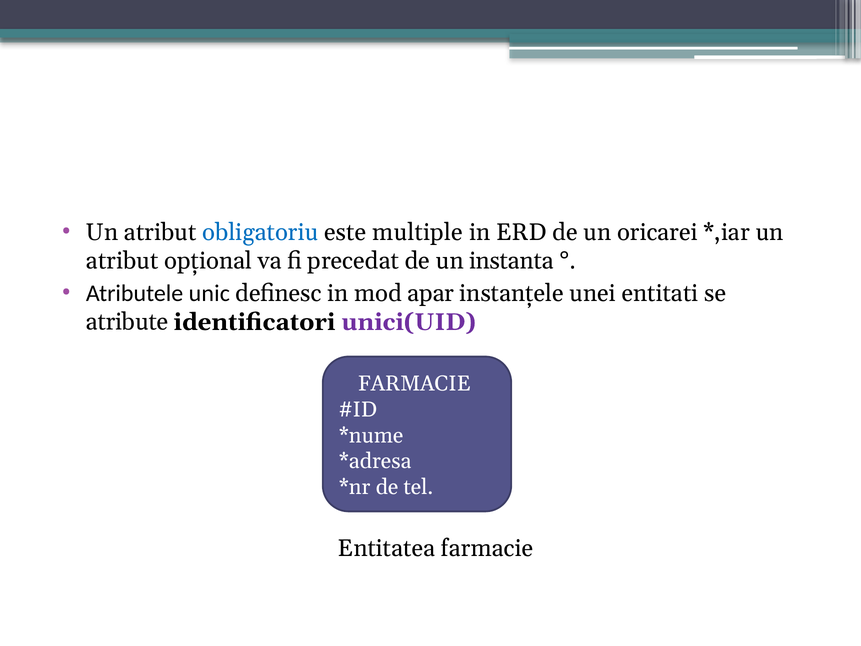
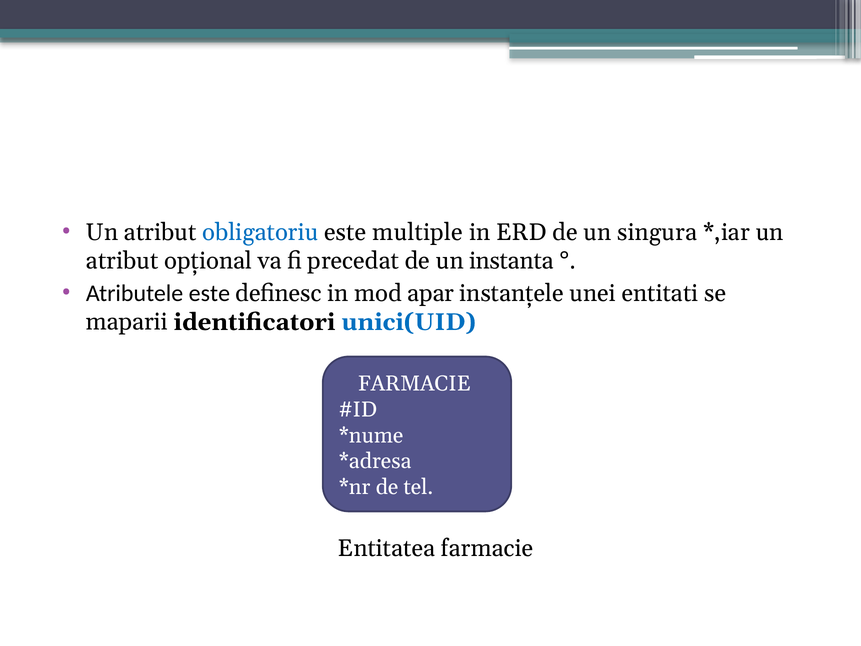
oricarei: oricarei -> singura
Atributele unic: unic -> este
atribute: atribute -> maparii
unici(UID colour: purple -> blue
